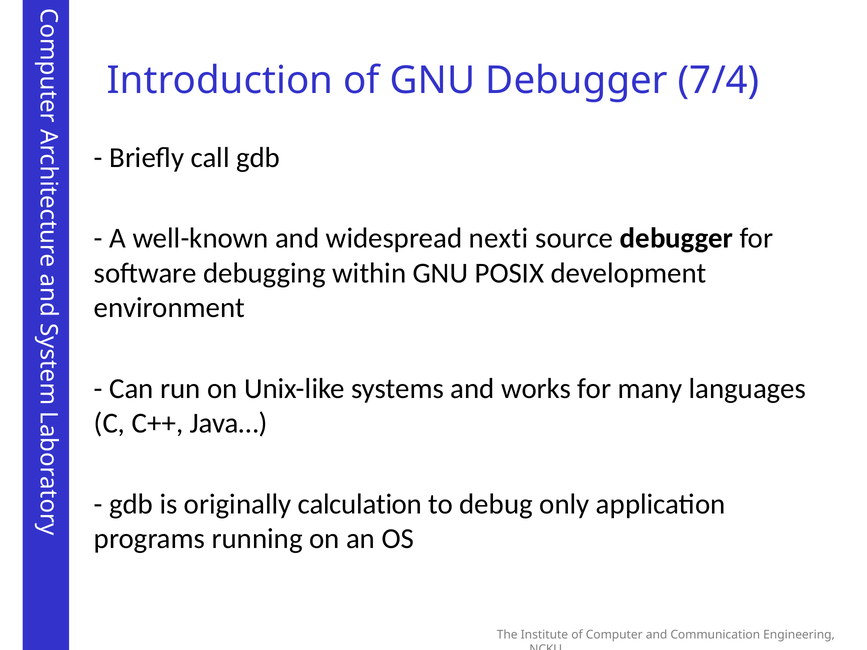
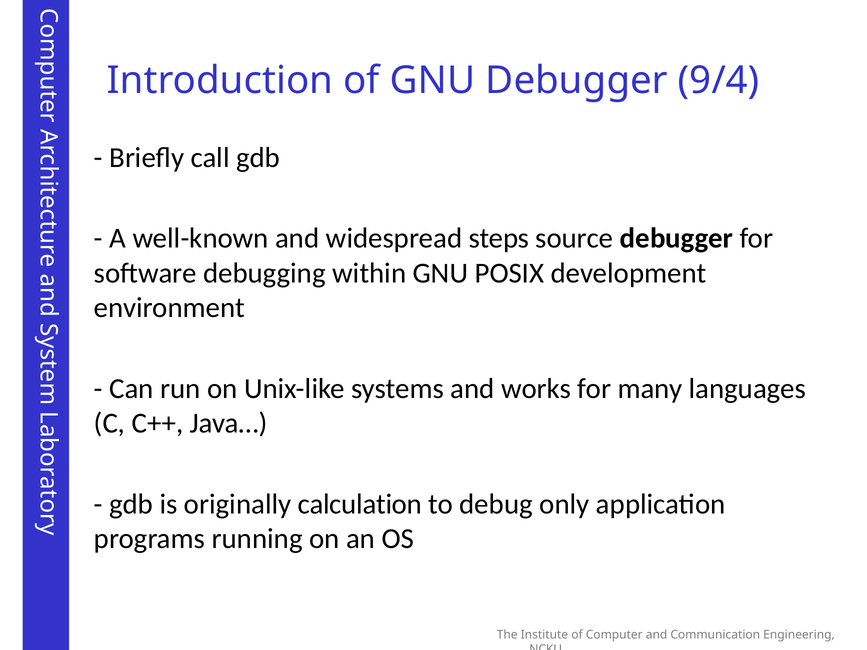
7/4: 7/4 -> 9/4
nexti: nexti -> steps
